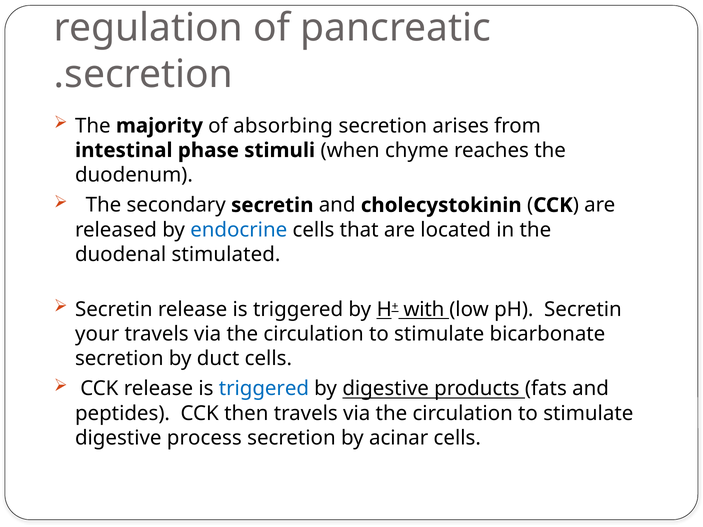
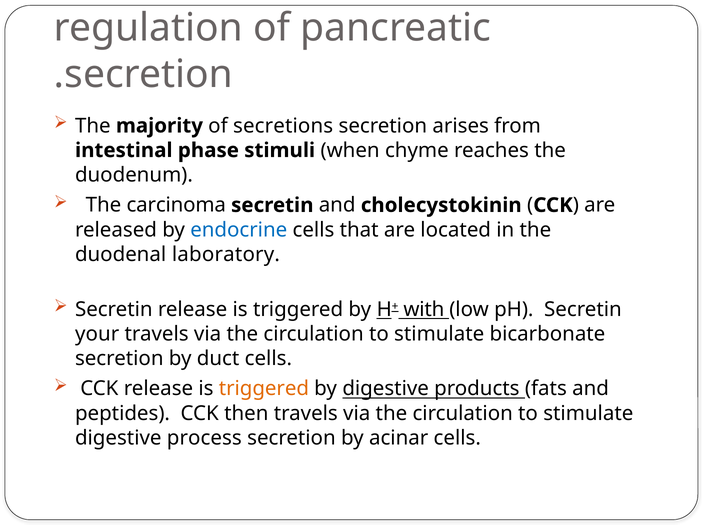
absorbing: absorbing -> secretions
secondary: secondary -> carcinoma
stimulated: stimulated -> laboratory
triggered at (264, 389) colour: blue -> orange
